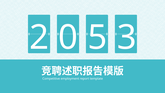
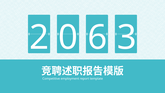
5: 5 -> 6
